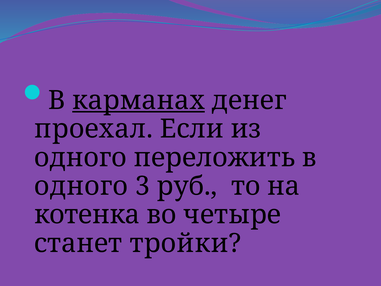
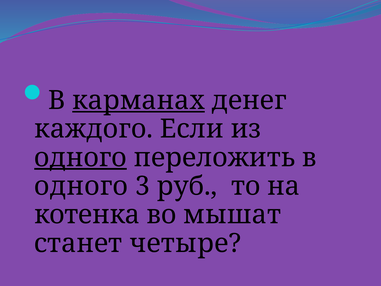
проехал: проехал -> каждого
одного at (80, 157) underline: none -> present
четыре: четыре -> мышат
тройки: тройки -> четыре
